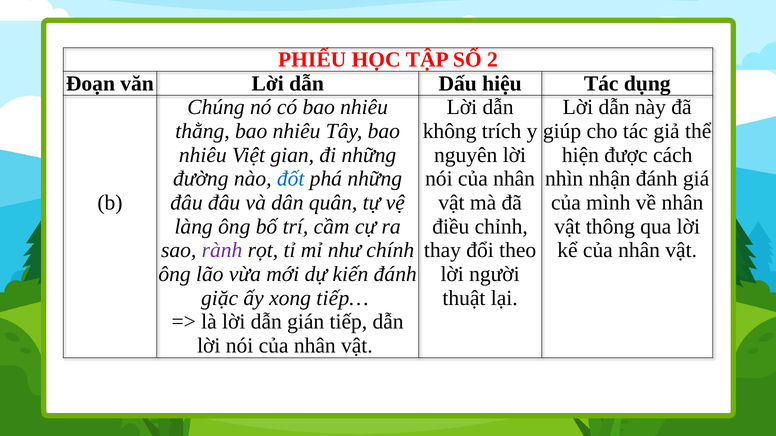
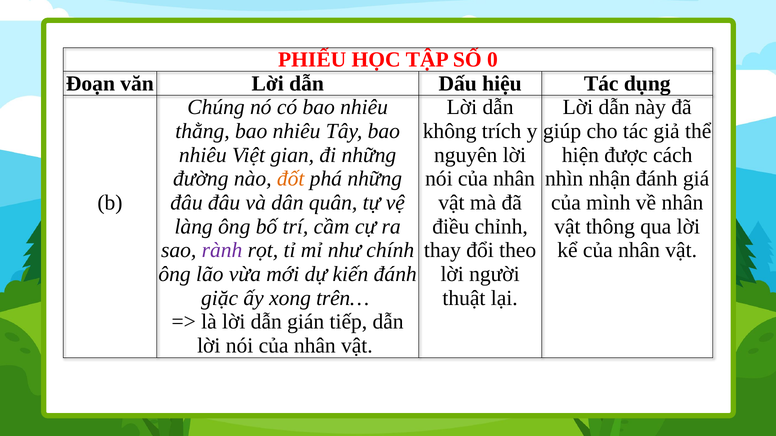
2: 2 -> 0
đốt colour: blue -> orange
tiếp…: tiếp… -> trên…
